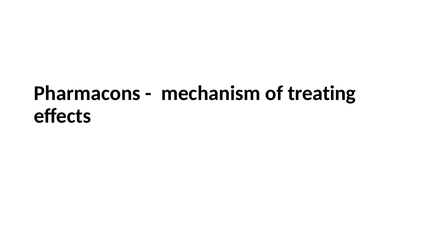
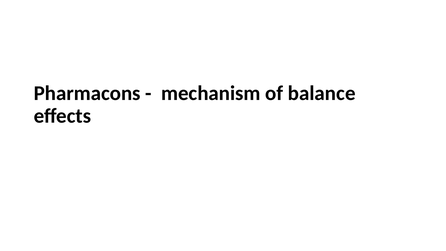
treating: treating -> balance
